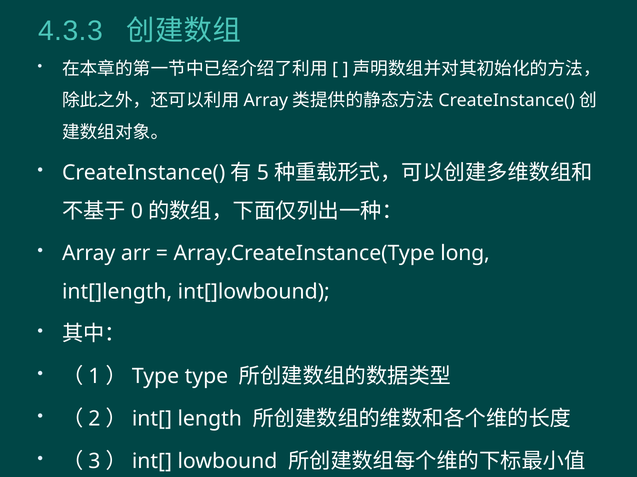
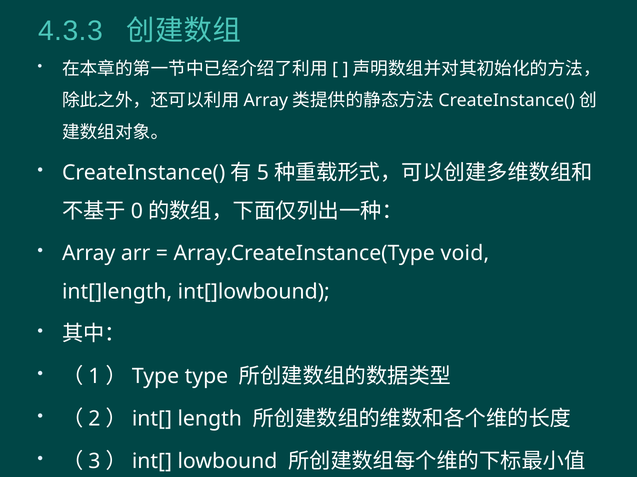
long: long -> void
